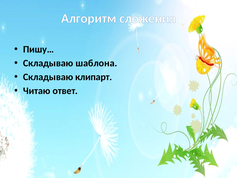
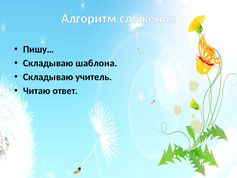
клипарт: клипарт -> учитель
